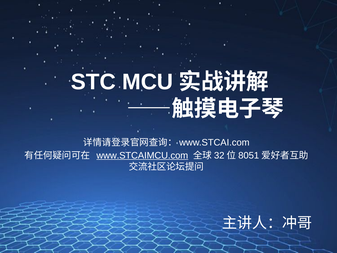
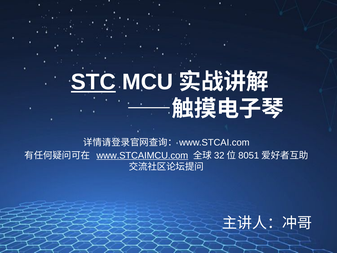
STC underline: none -> present
